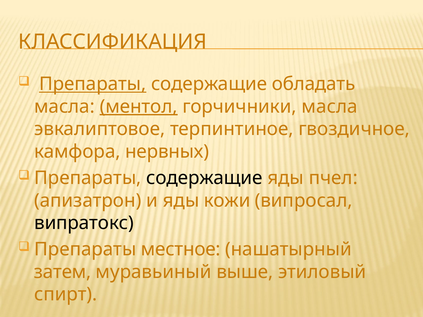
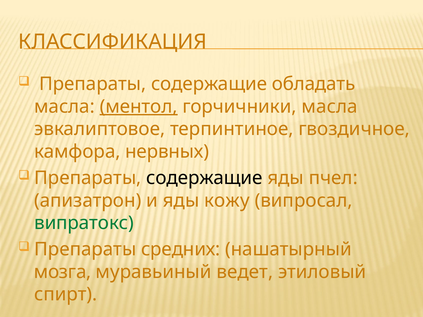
Препараты at (93, 84) underline: present -> none
кожи: кожи -> кожу
випратокс colour: black -> green
местное: местное -> средних
затем: затем -> мозга
выше: выше -> ведет
